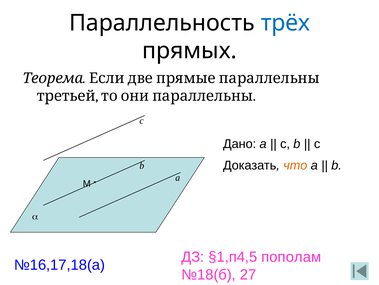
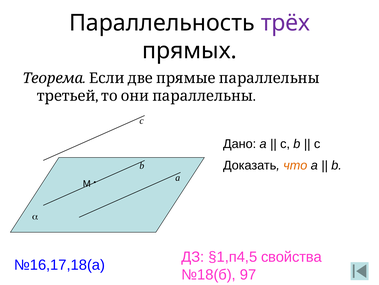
трёх colour: blue -> purple
пополам: пополам -> свойства
27: 27 -> 97
